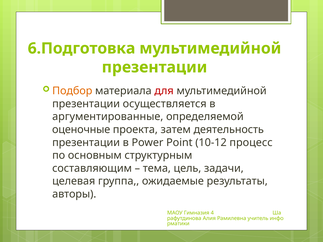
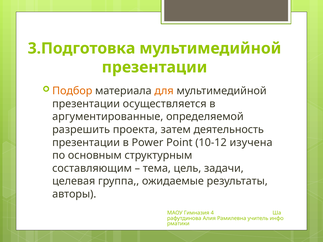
6.Подготовка: 6.Подготовка -> 3.Подготовка
для colour: red -> orange
оценочные: оценочные -> разрешить
процесс: процесс -> изучена
